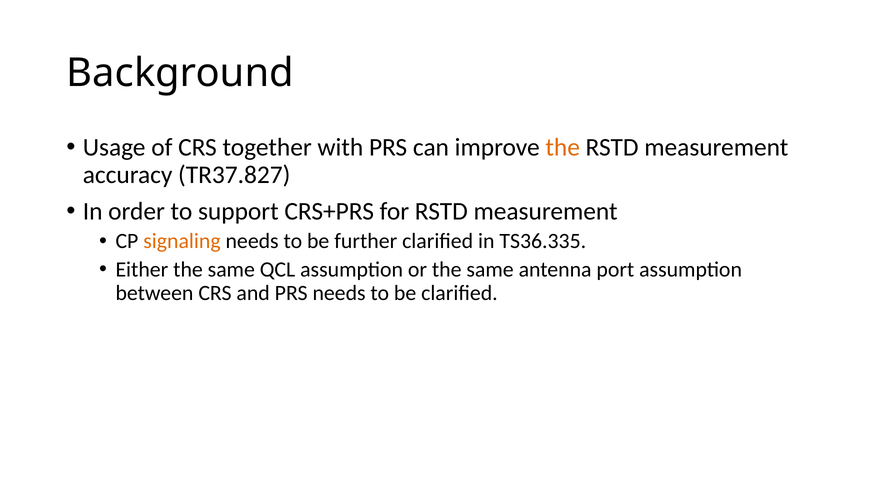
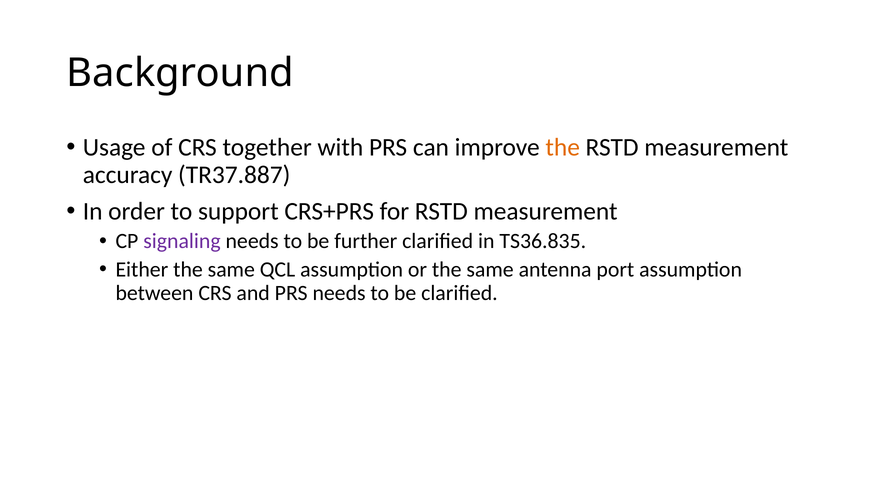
TR37.827: TR37.827 -> TR37.887
signaling colour: orange -> purple
TS36.335: TS36.335 -> TS36.835
